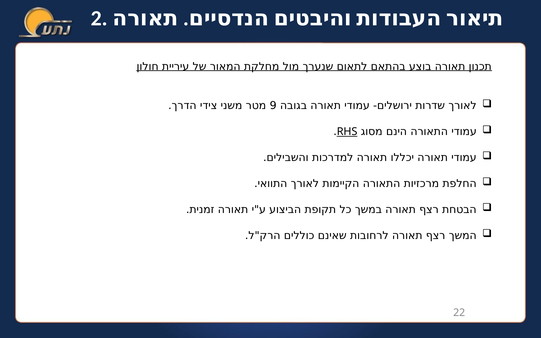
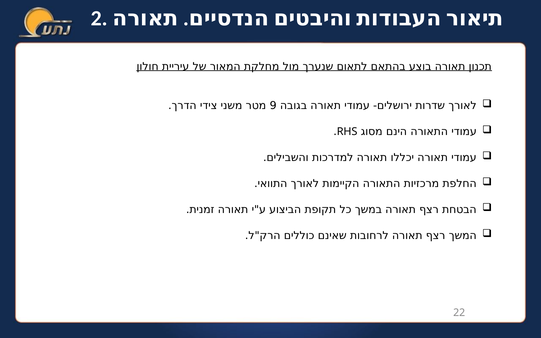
RHS underline: present -> none
